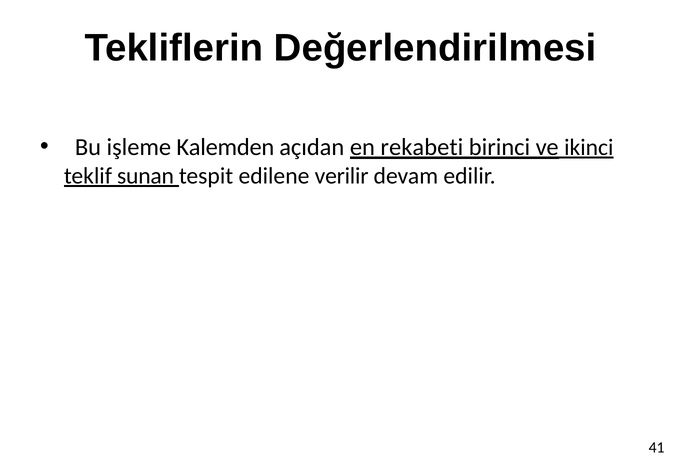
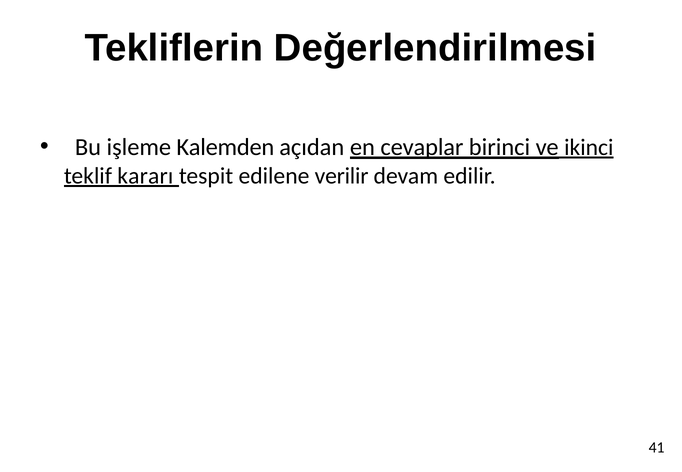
rekabeti: rekabeti -> cevaplar
sunan: sunan -> kararı
